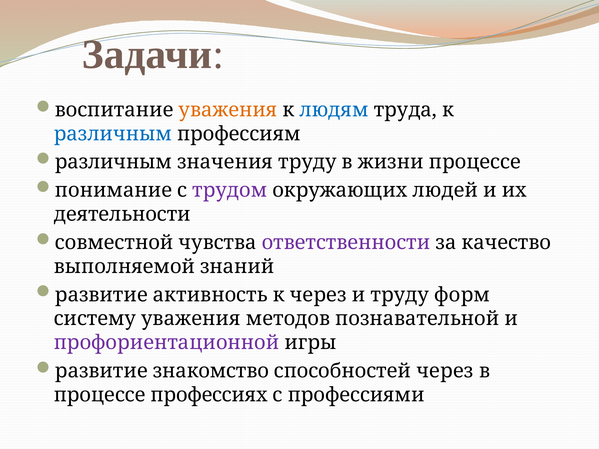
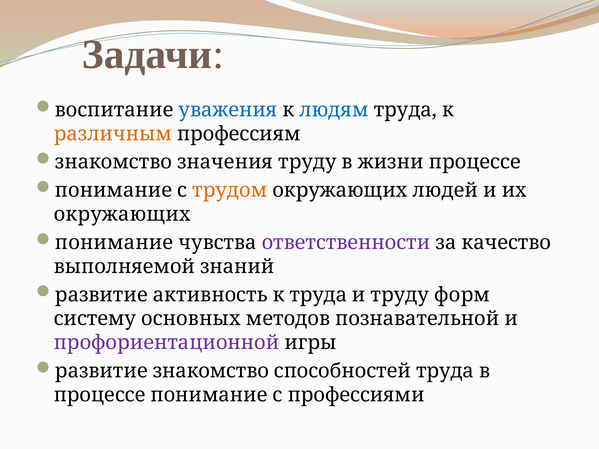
уважения at (228, 110) colour: orange -> blue
различным at (113, 134) colour: blue -> orange
различным at (114, 162): различным -> знакомство
трудом colour: purple -> orange
деятельности at (122, 214): деятельности -> окружающих
совместной at (114, 243): совместной -> понимание
к через: через -> труда
систему уважения: уважения -> основных
способностей через: через -> труда
процессе профессиях: профессиях -> понимание
